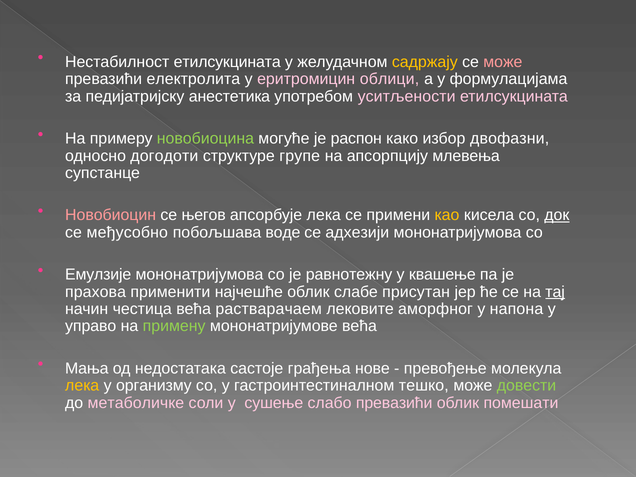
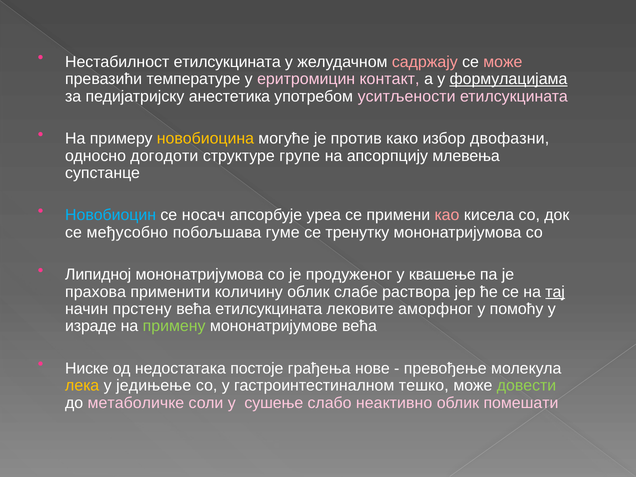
садржају colour: yellow -> pink
електролита: електролита -> температуре
облици: облици -> контакт
формулацијама underline: none -> present
новобиоцина colour: light green -> yellow
распон: распон -> против
Новобиоцин colour: pink -> light blue
његов: његов -> носач
апсорбује лека: лека -> уреa
као colour: yellow -> pink
док underline: present -> none
воде: воде -> гуме
адхезији: адхезији -> тренутку
Емулзије: Емулзије -> Липидној
равнотежну: равнотежну -> продуженог
најчешће: најчешће -> количину
присутан: присутан -> раствора
честица: честица -> прстену
већа растварачаем: растварачаем -> етилсукцината
напона: напона -> помоћу
управо: управо -> израде
Мања: Мања -> Ниске
састоје: састоје -> постоје
организму: организму -> једињење
слабо превазићи: превазићи -> неактивно
